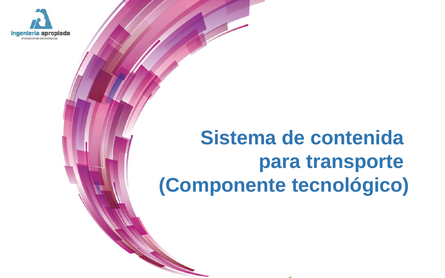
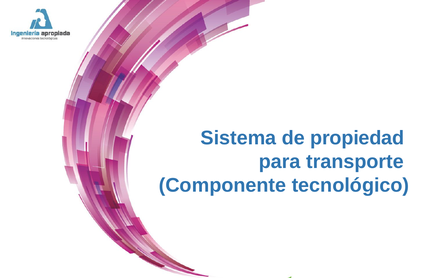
contenida: contenida -> propiedad
